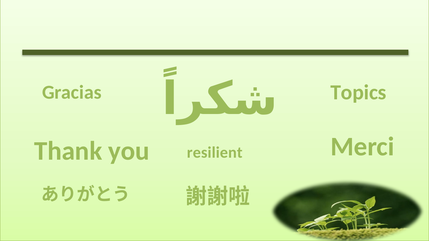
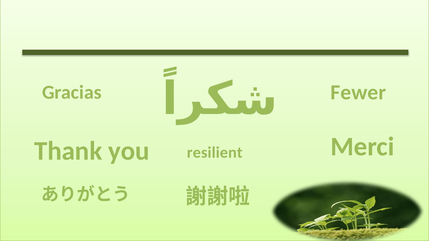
Topics: Topics -> Fewer
